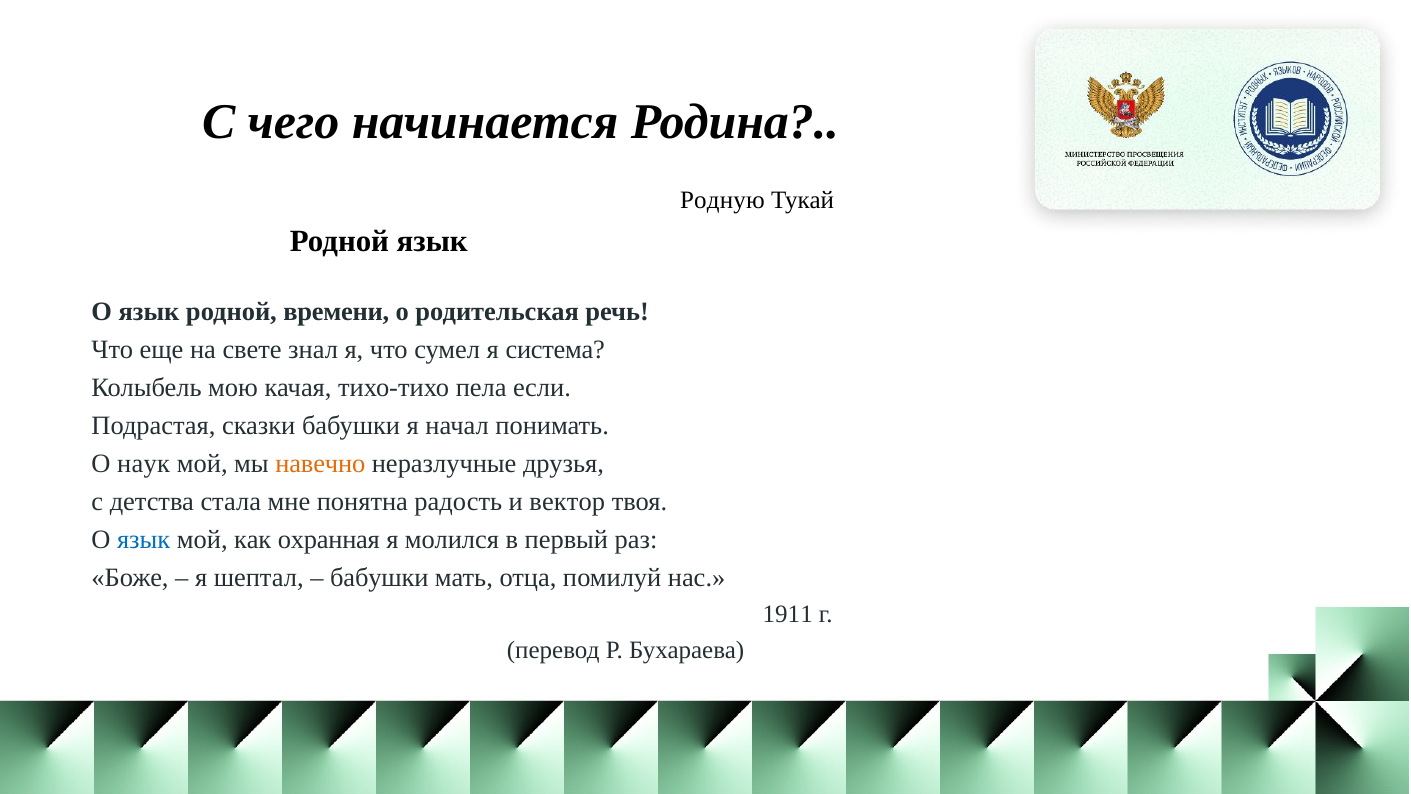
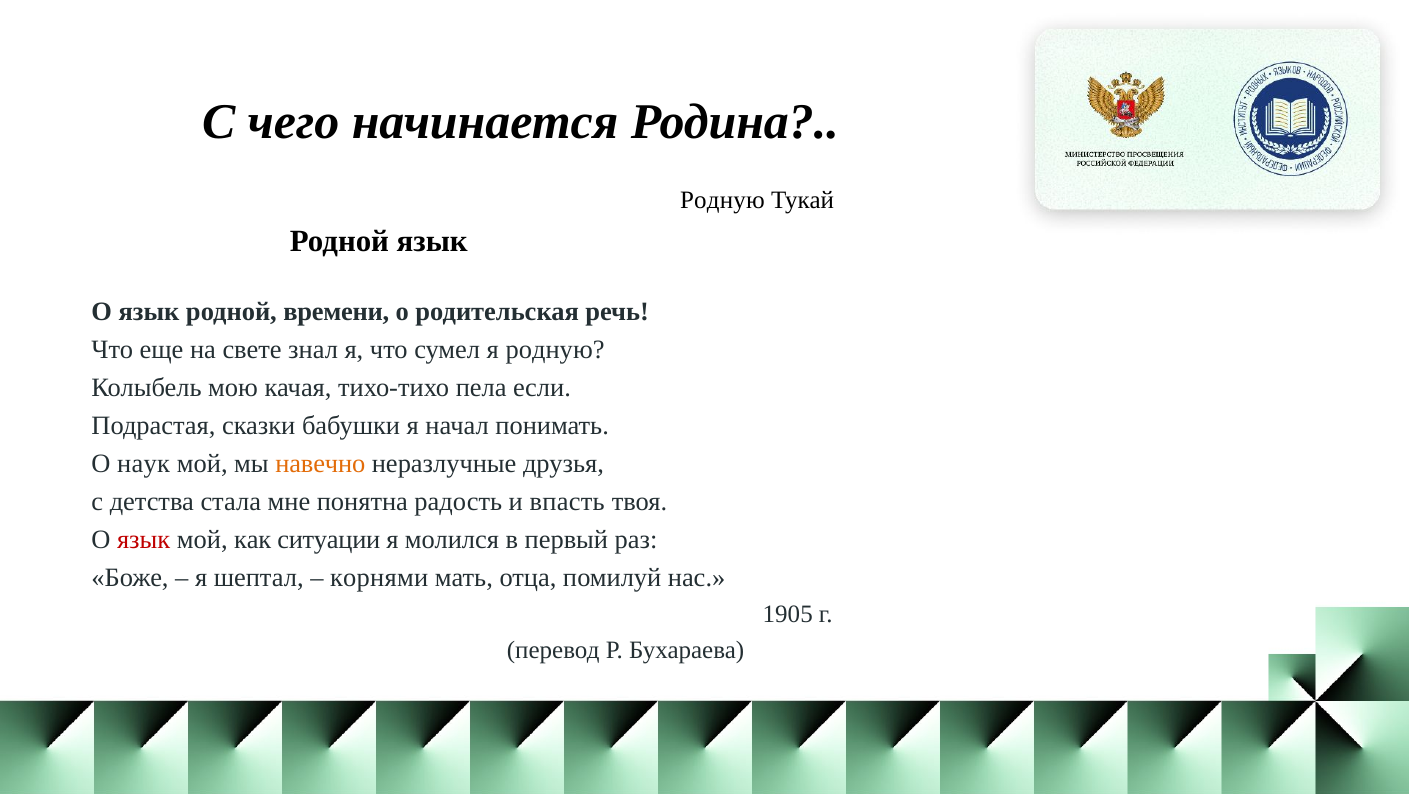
я система: система -> родную
вектор: вектор -> впасть
язык at (144, 540) colour: blue -> red
охранная: охранная -> ситуации
бабушки at (379, 578): бабушки -> корнями
1911: 1911 -> 1905
